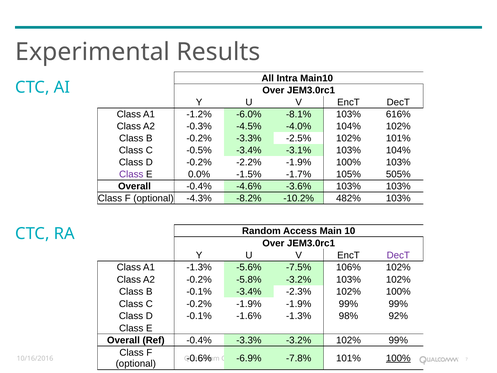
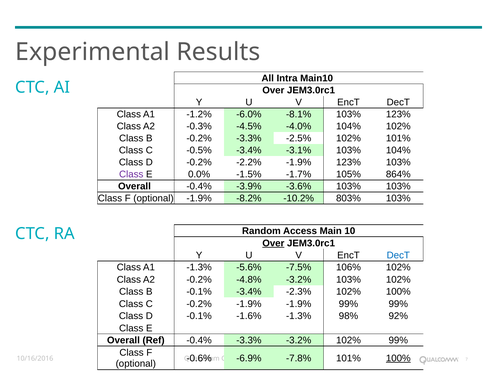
103% 616%: 616% -> 123%
-1.9% 100%: 100% -> 123%
505%: 505% -> 864%
-4.6%: -4.6% -> -3.9%
optional -4.3%: -4.3% -> -1.9%
482%: 482% -> 803%
Over at (273, 243) underline: none -> present
DecT at (398, 255) colour: purple -> blue
-5.8%: -5.8% -> -4.8%
